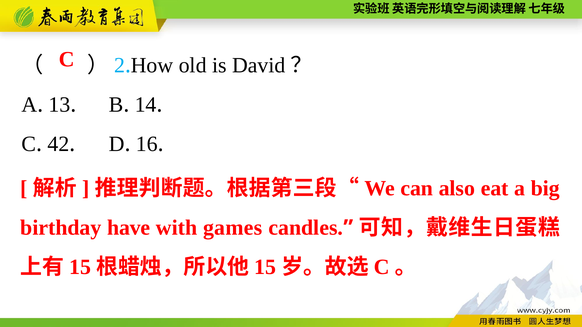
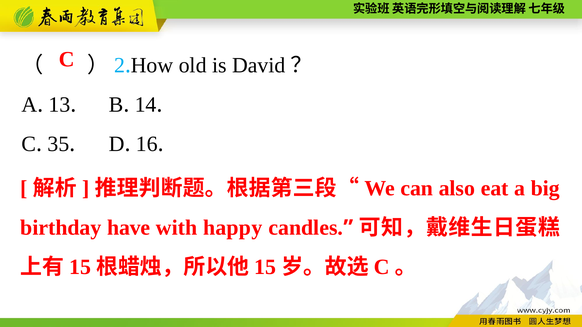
42: 42 -> 35
games: games -> happy
